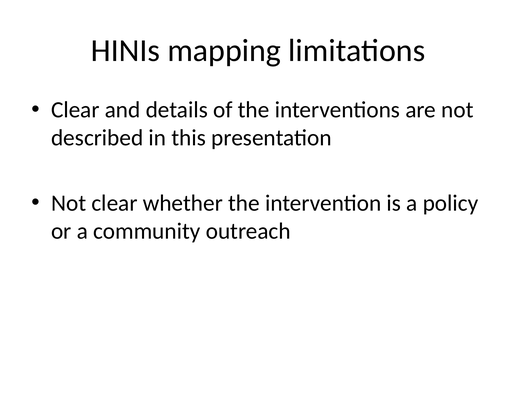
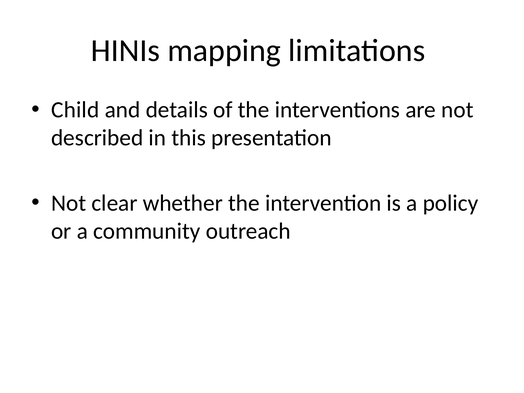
Clear at (75, 110): Clear -> Child
